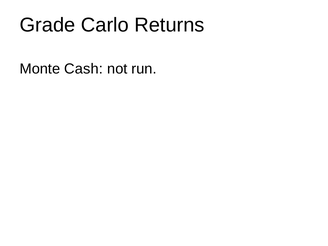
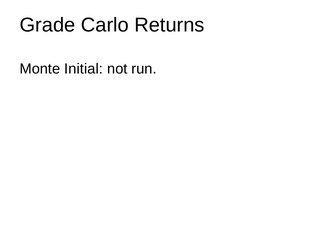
Cash: Cash -> Initial
